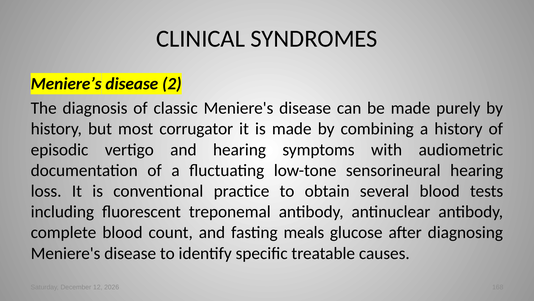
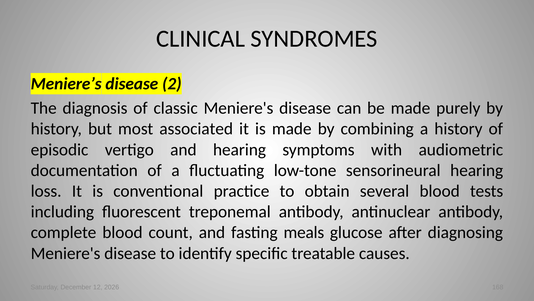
corrugator: corrugator -> associated
